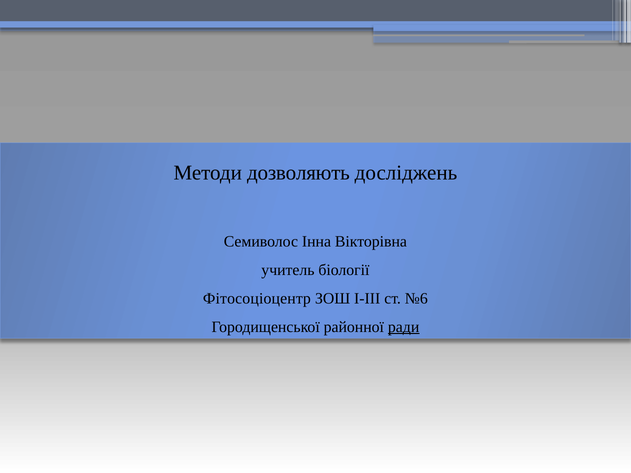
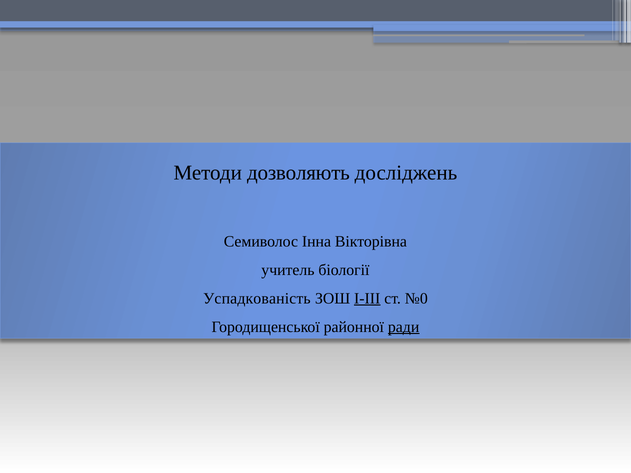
Фітосоціоцентр: Фітосоціоцентр -> Успадкованість
І-ІІІ underline: none -> present
№6: №6 -> №0
